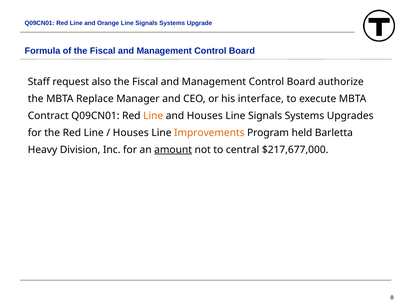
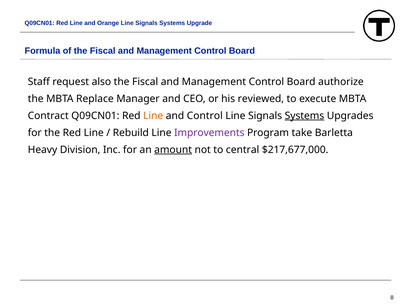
interface: interface -> reviewed
and Houses: Houses -> Control
Systems at (304, 116) underline: none -> present
Houses at (131, 133): Houses -> Rebuild
Improvements colour: orange -> purple
held: held -> take
